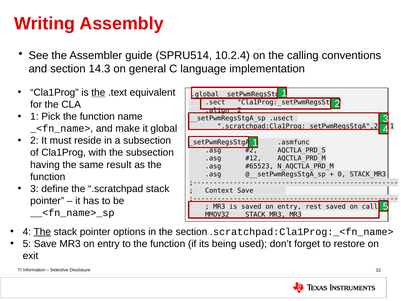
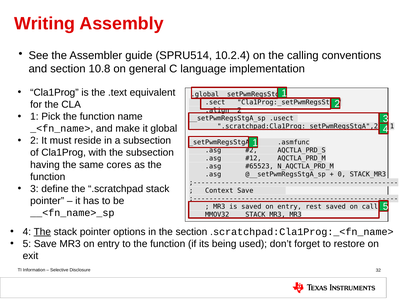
14.3: 14.3 -> 10.8
the at (98, 92) underline: present -> none
result: result -> cores
